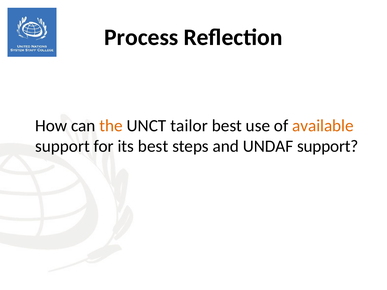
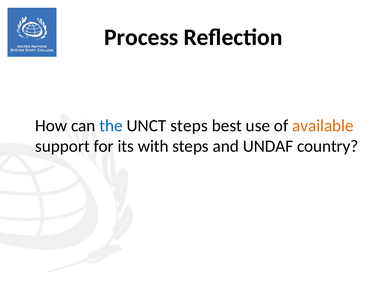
the colour: orange -> blue
UNCT tailor: tailor -> steps
its best: best -> with
UNDAF support: support -> country
